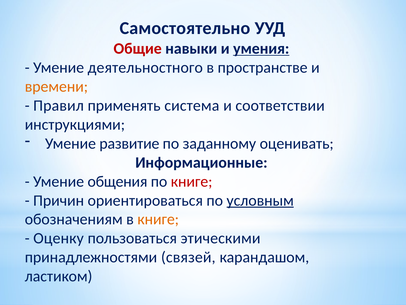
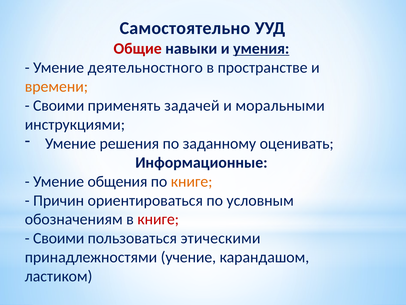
Правил at (59, 105): Правил -> Своими
система: система -> задачей
соответствии: соответствии -> моральными
развитие: развитие -> решения
книге at (192, 181) colour: red -> orange
условным underline: present -> none
книге at (158, 219) colour: orange -> red
Оценку at (59, 238): Оценку -> Своими
связей: связей -> учение
